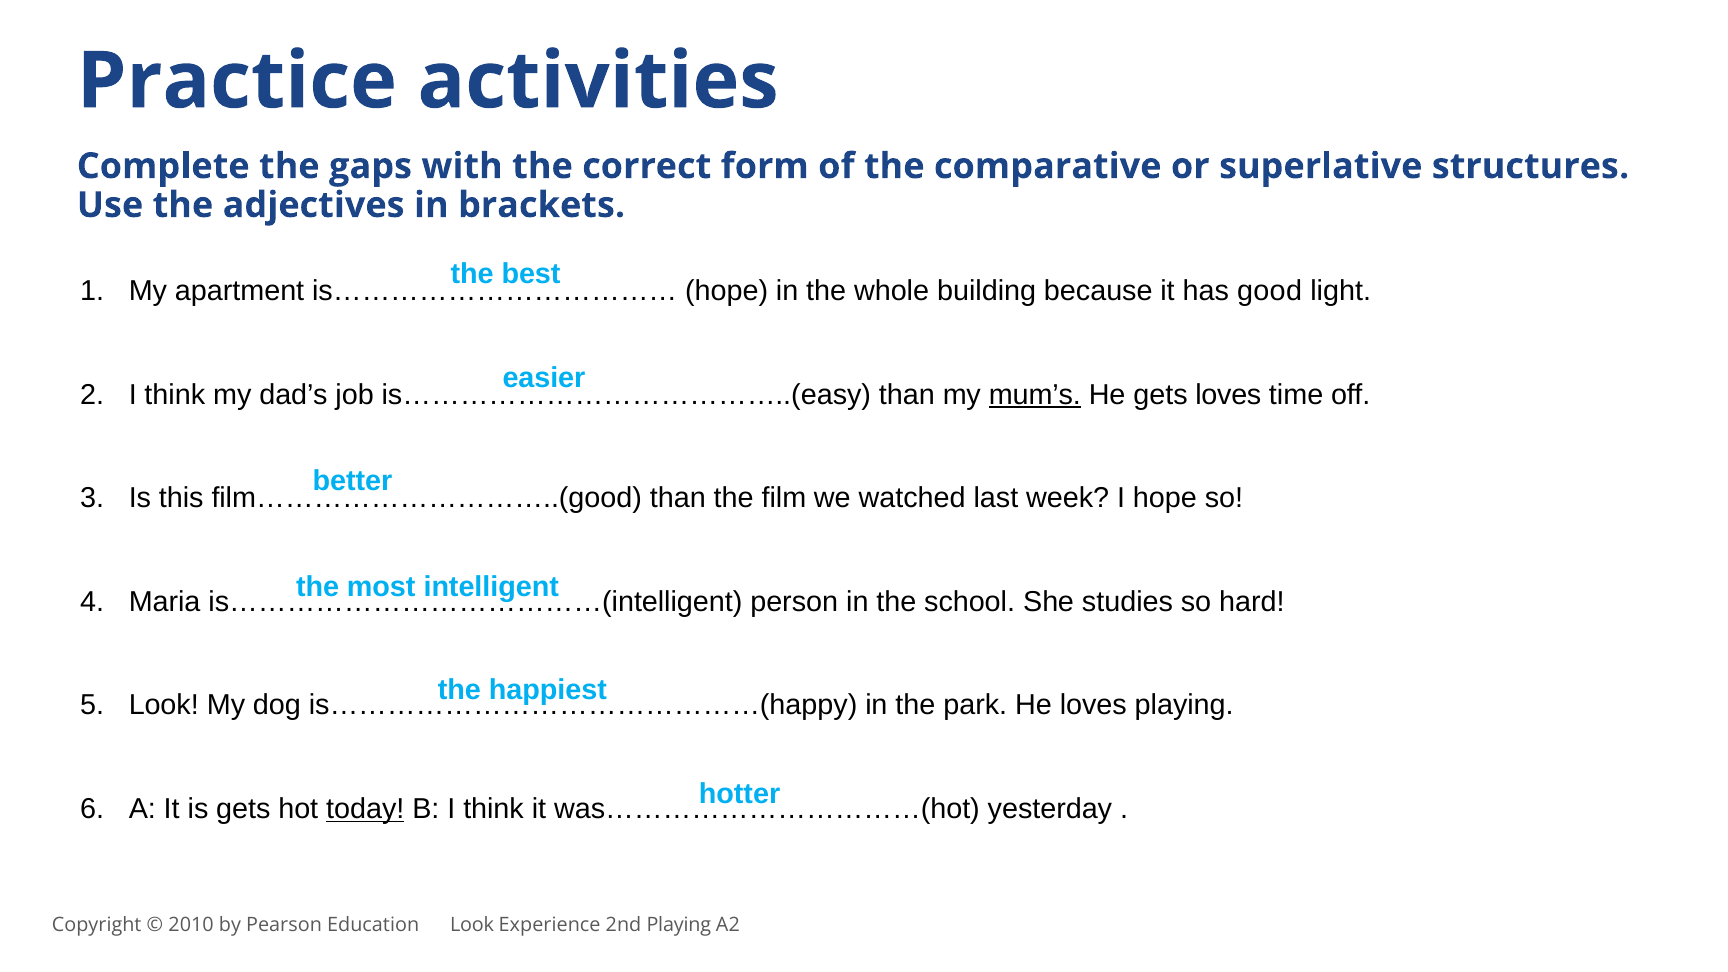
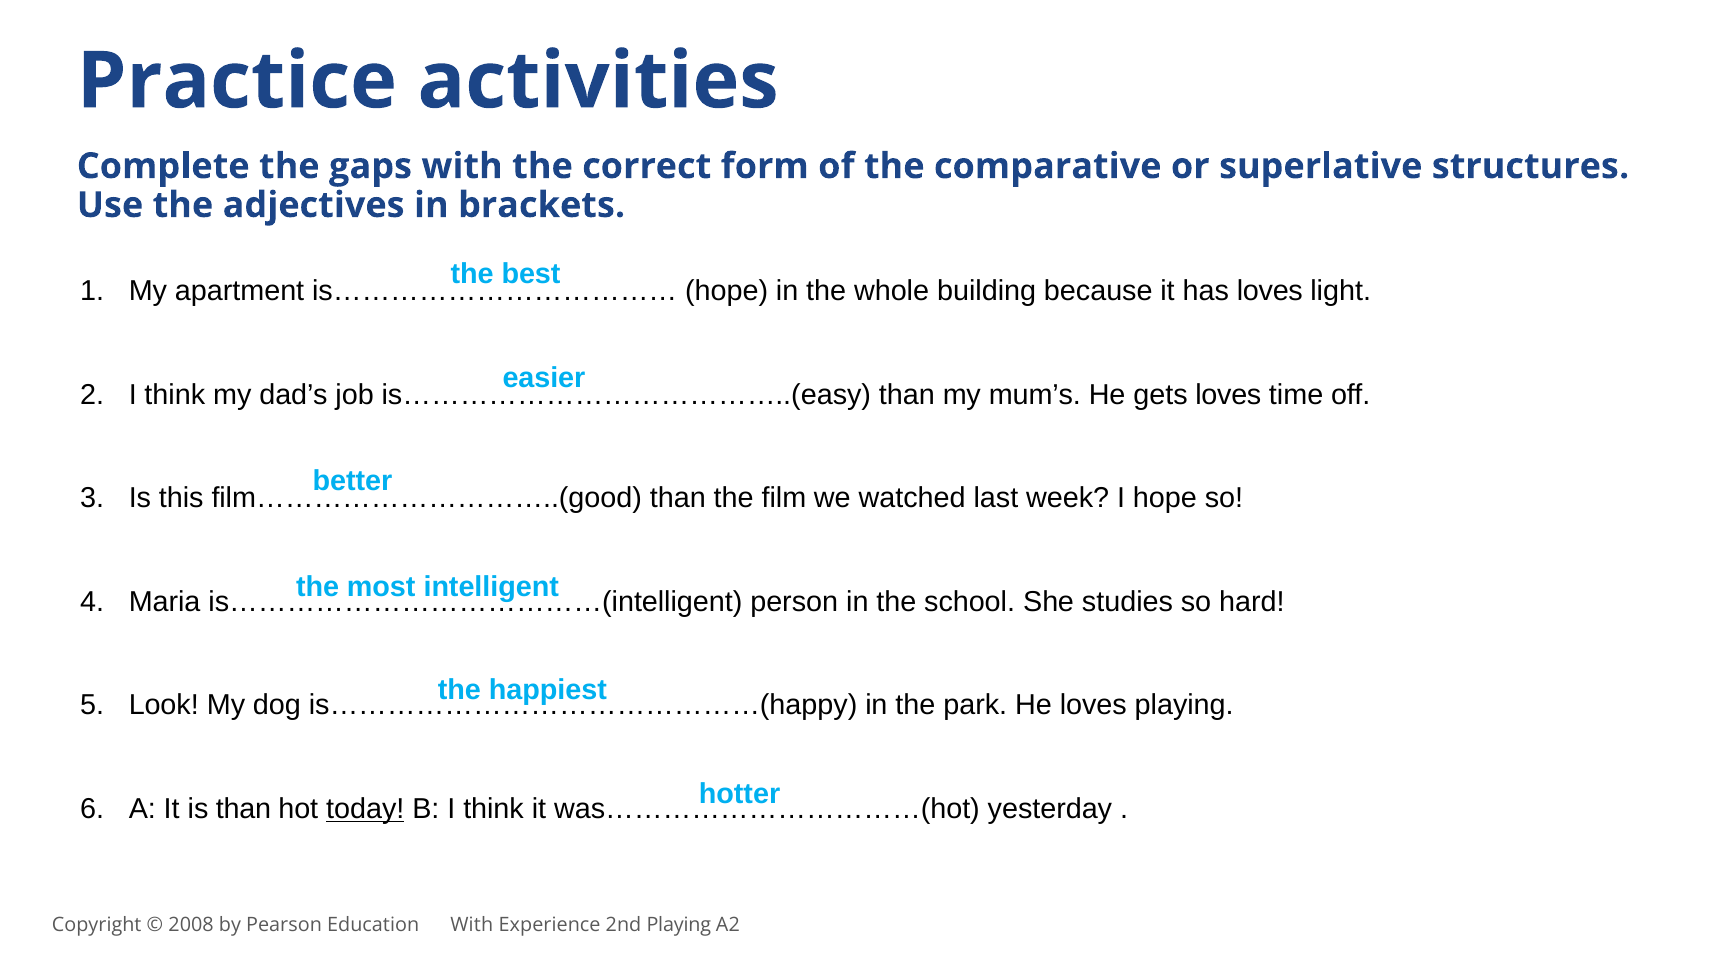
has good: good -> loves
mum’s underline: present -> none
is gets: gets -> than
2010: 2010 -> 2008
Education Look: Look -> With
